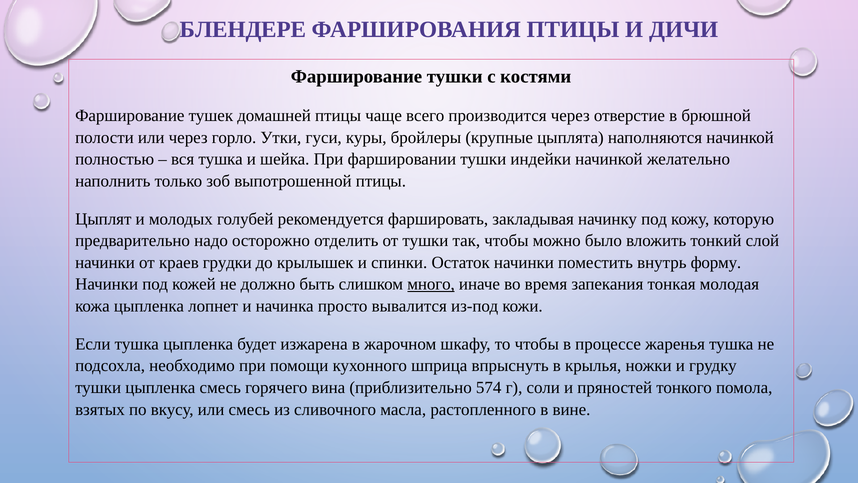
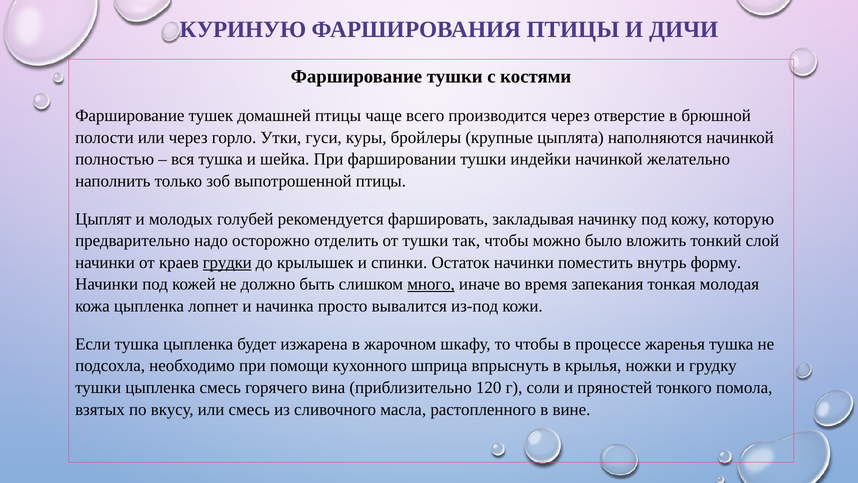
БЛЕНДЕРЕ: БЛЕНДЕРЕ -> КУРИНУЮ
грудки underline: none -> present
574: 574 -> 120
